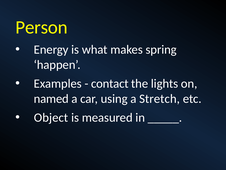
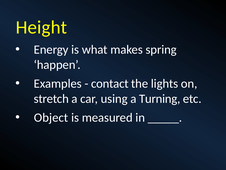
Person: Person -> Height
named: named -> stretch
Stretch: Stretch -> Turning
